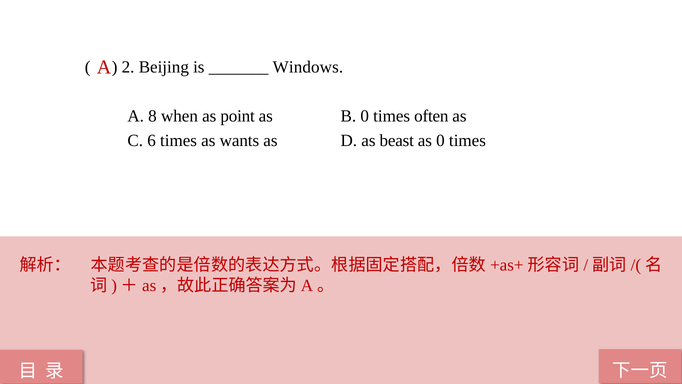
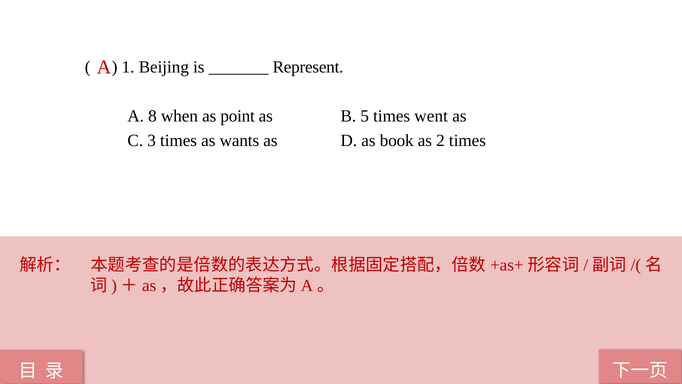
2: 2 -> 1
Windows: Windows -> Represent
B 0: 0 -> 5
often: often -> went
6: 6 -> 3
beast: beast -> book
as 0: 0 -> 2
